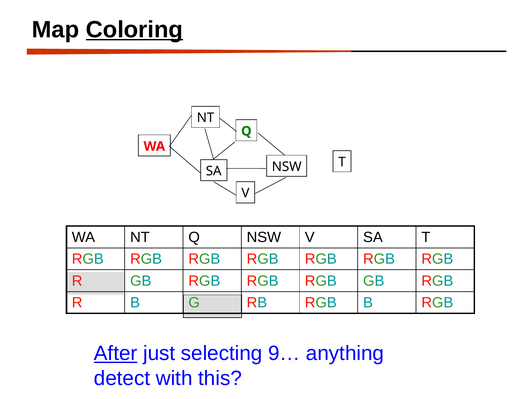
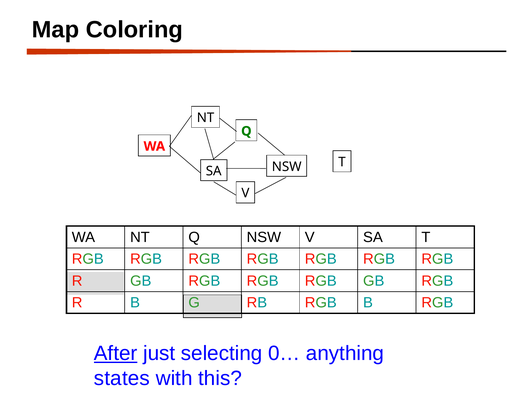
Coloring underline: present -> none
9…: 9… -> 0…
detect: detect -> states
